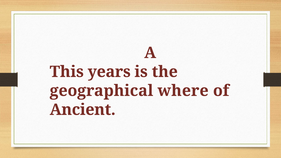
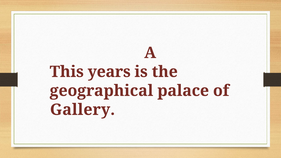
where: where -> palace
Ancient: Ancient -> Gallery
